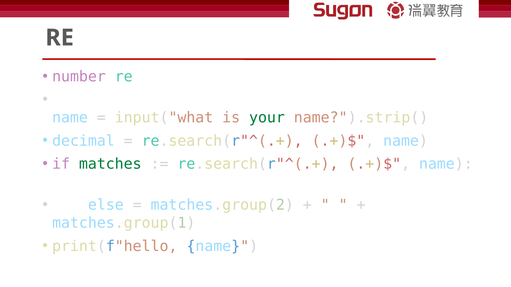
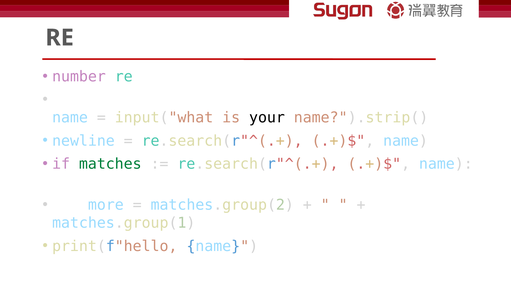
your colour: green -> black
decimal: decimal -> newline
else: else -> more
